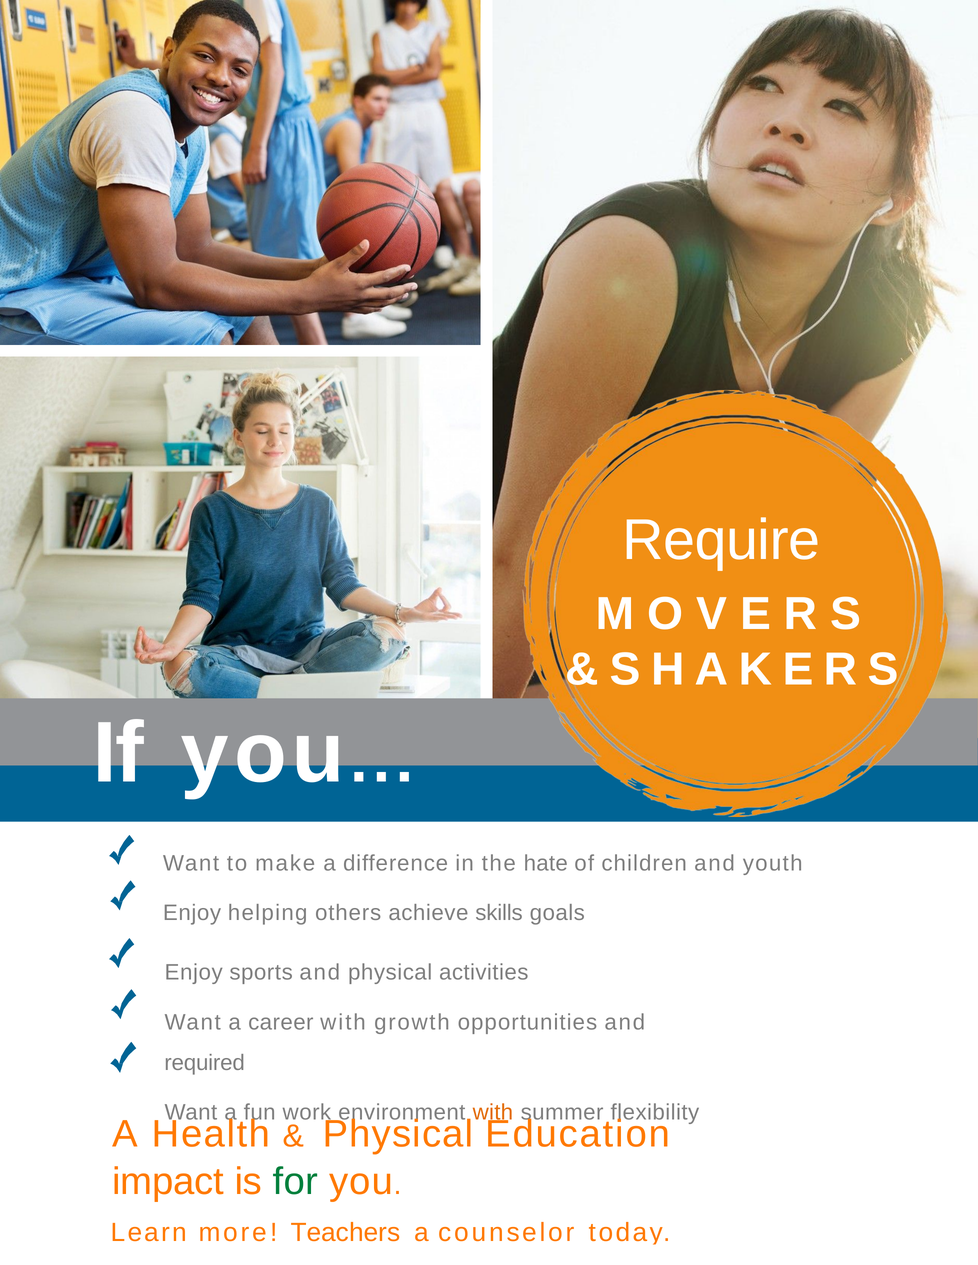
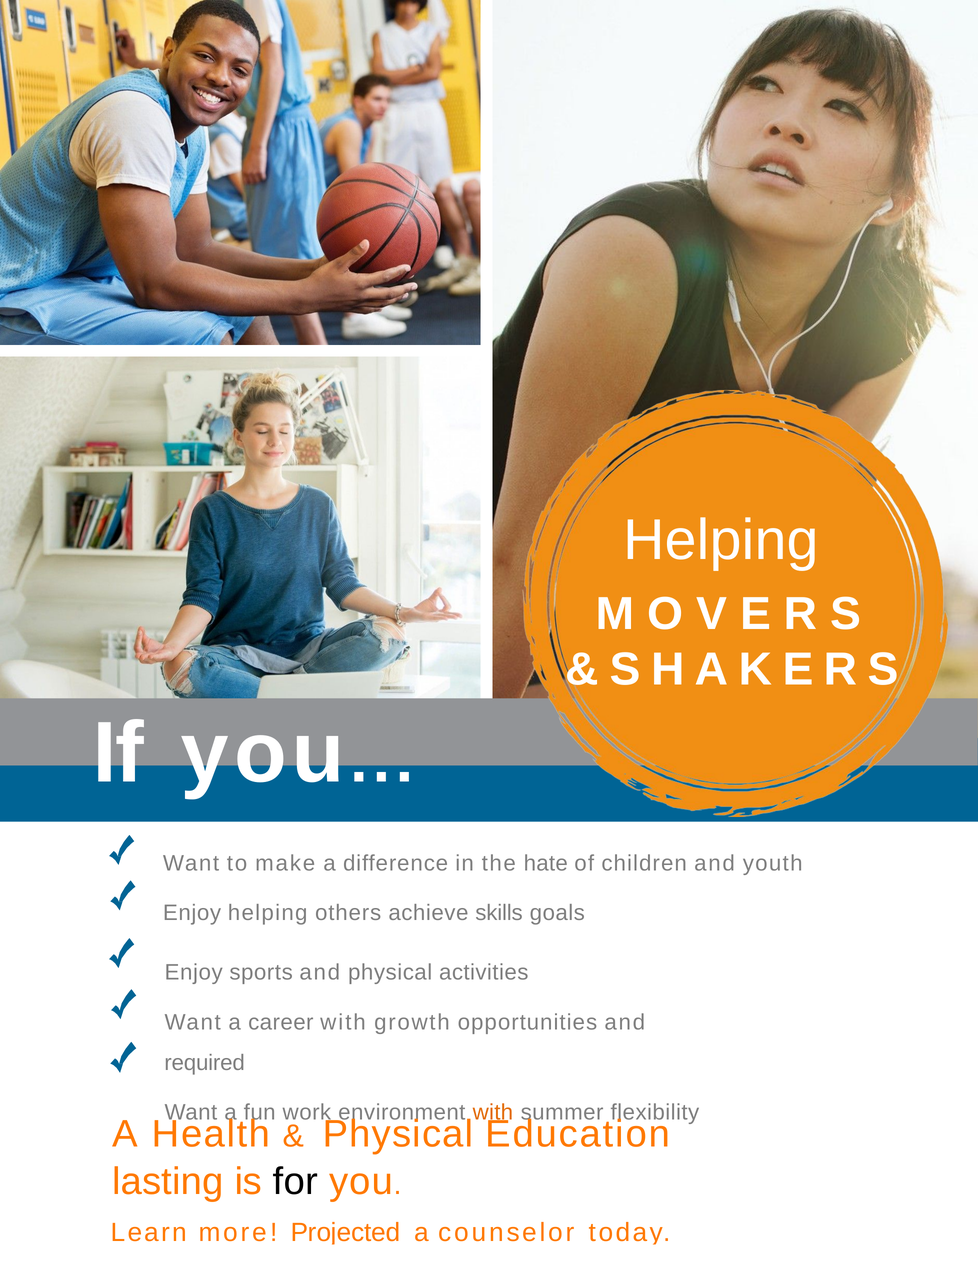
Require at (721, 541): Require -> Helping
impact: impact -> lasting
for colour: green -> black
Teachers: Teachers -> Projected
